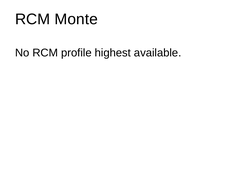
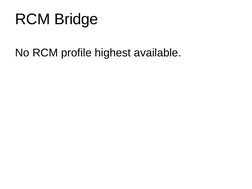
Monte: Monte -> Bridge
